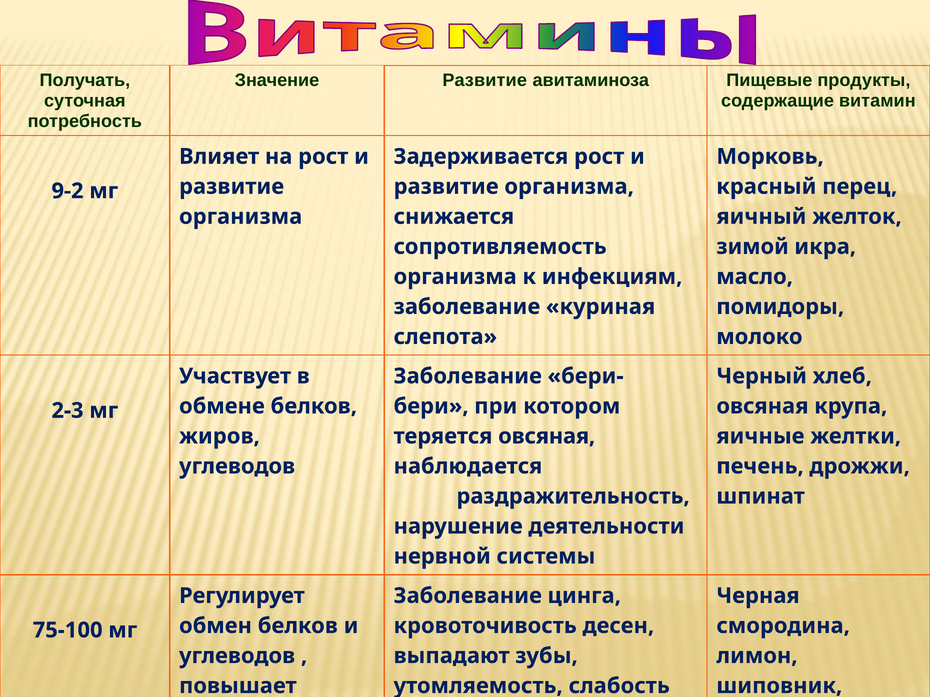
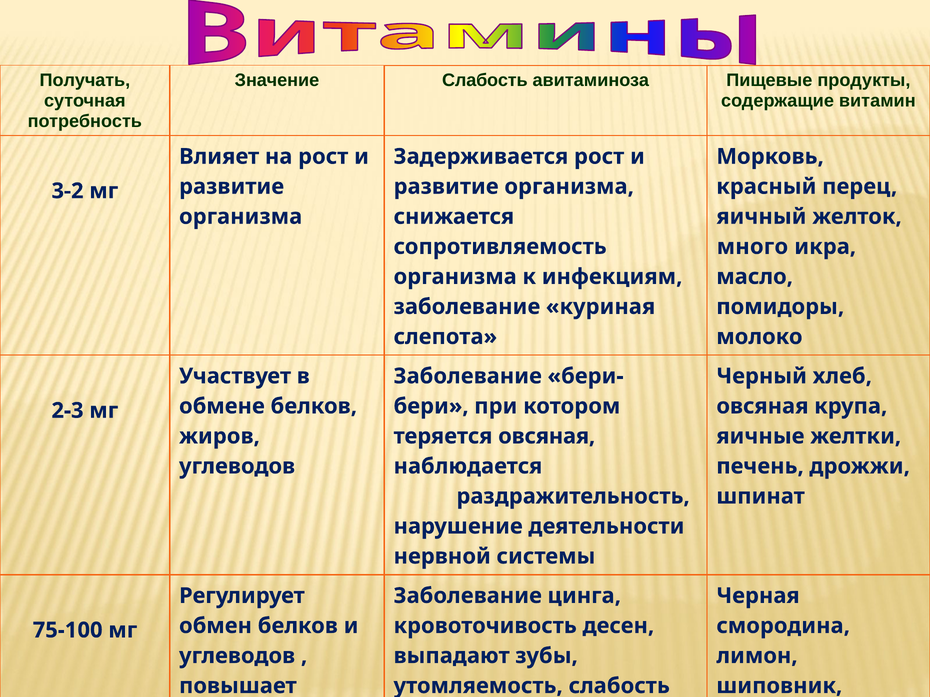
Значение Развитие: Развитие -> Слабость
9-2: 9-2 -> 3-2
зимой: зимой -> много
